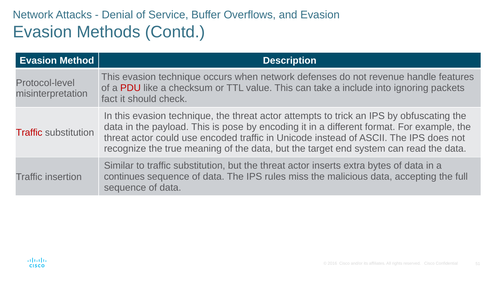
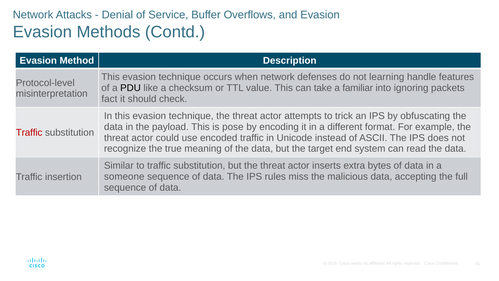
revenue: revenue -> learning
PDU colour: red -> black
include: include -> familiar
continues: continues -> someone
